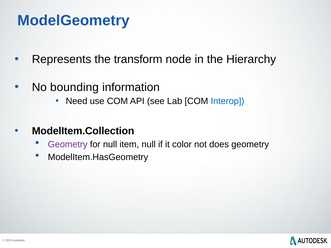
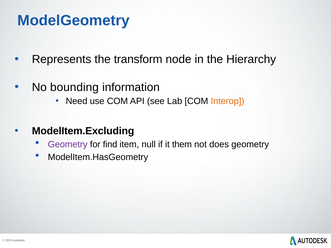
Interop colour: blue -> orange
ModelItem.Collection: ModelItem.Collection -> ModelItem.Excluding
for null: null -> find
color: color -> them
